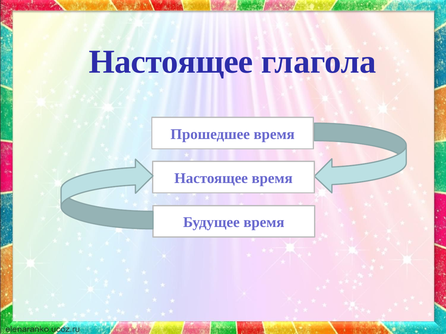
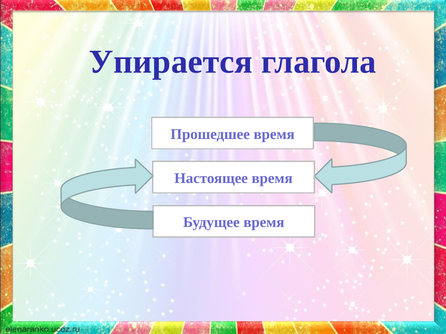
Настоящее at (171, 62): Настоящее -> Упирается
